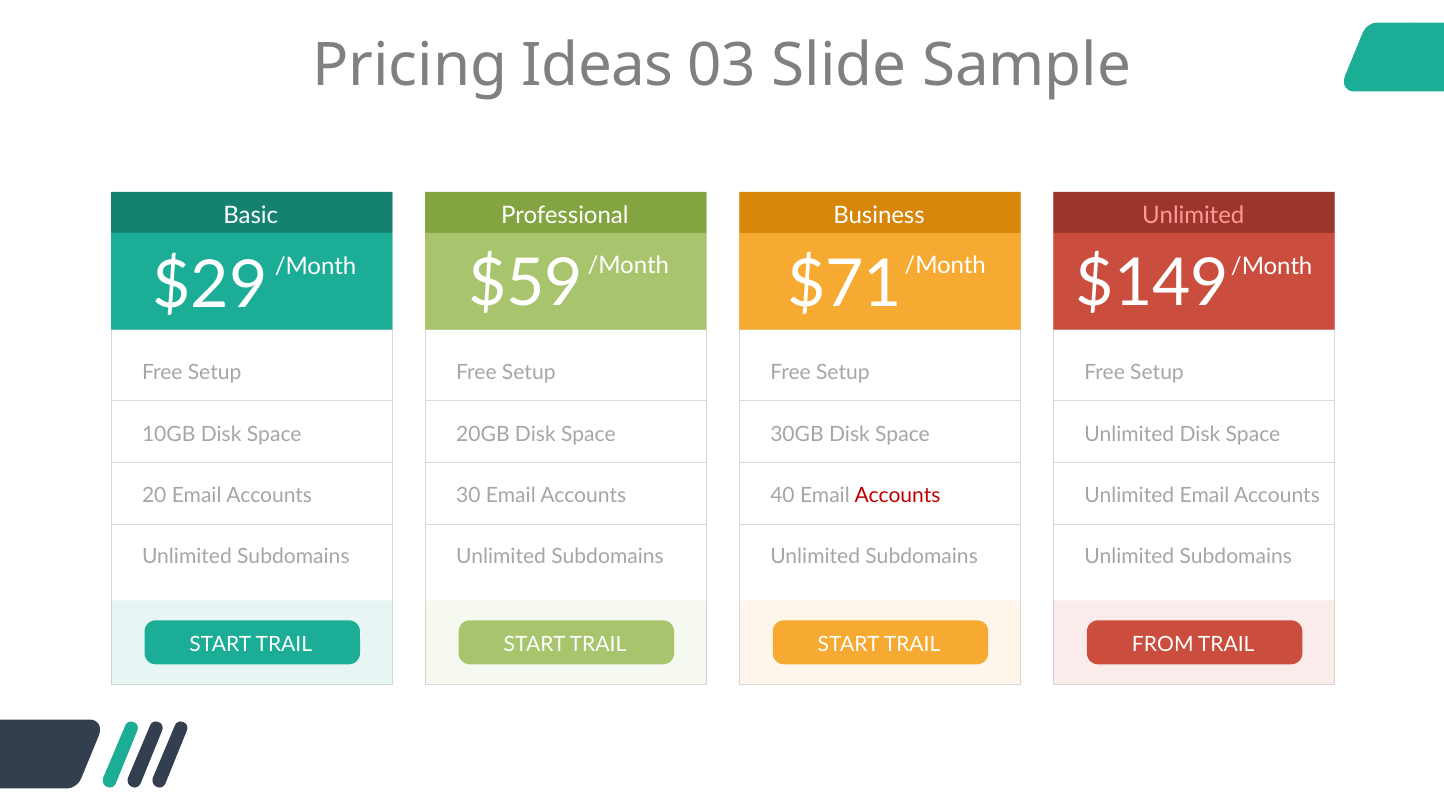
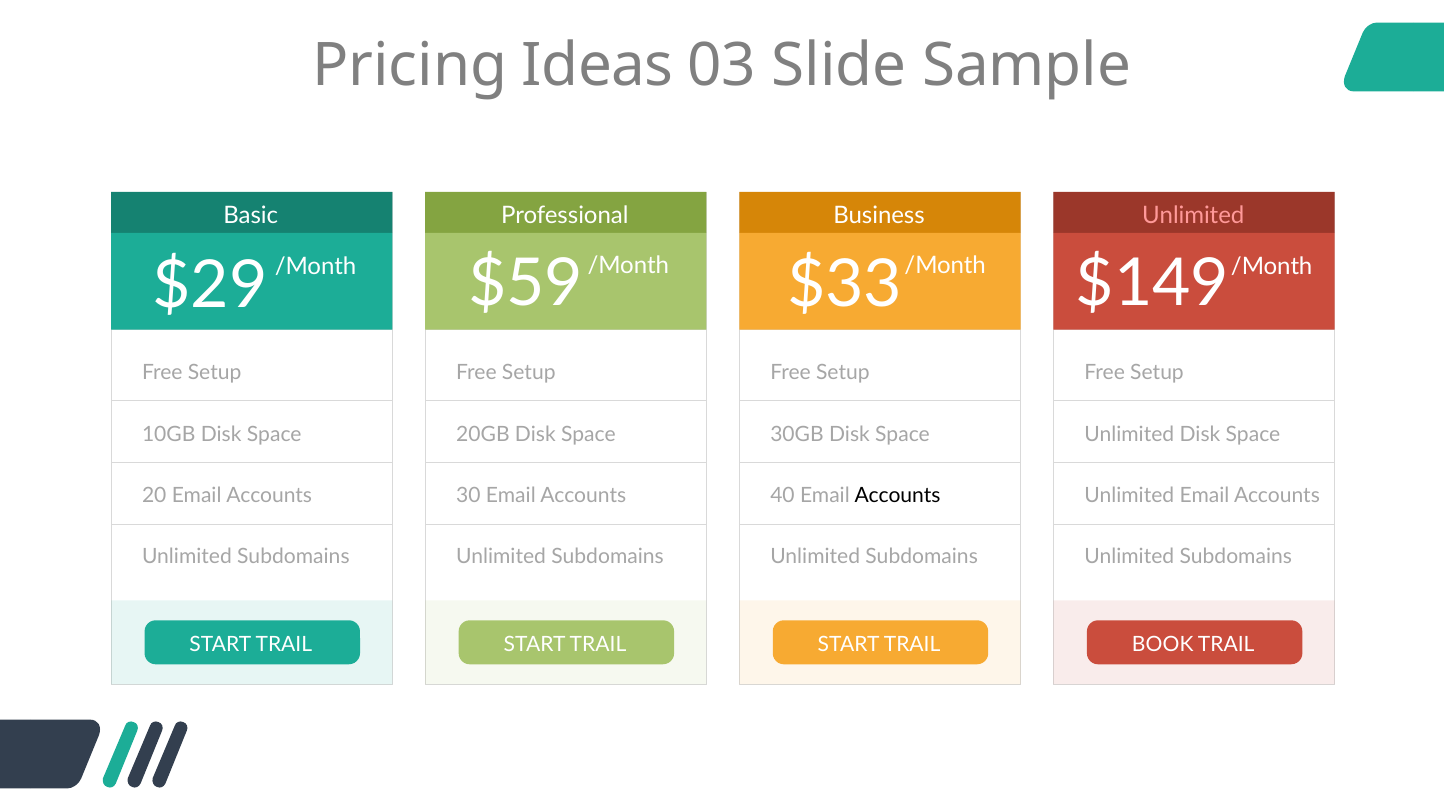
$71: $71 -> $33
Accounts at (897, 496) colour: red -> black
FROM: FROM -> BOOK
